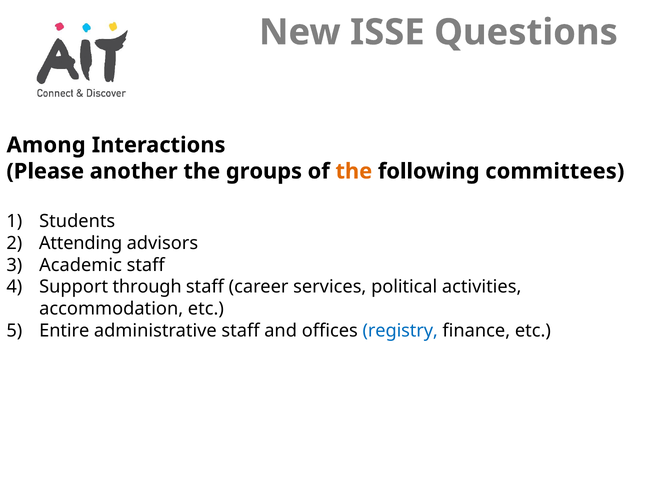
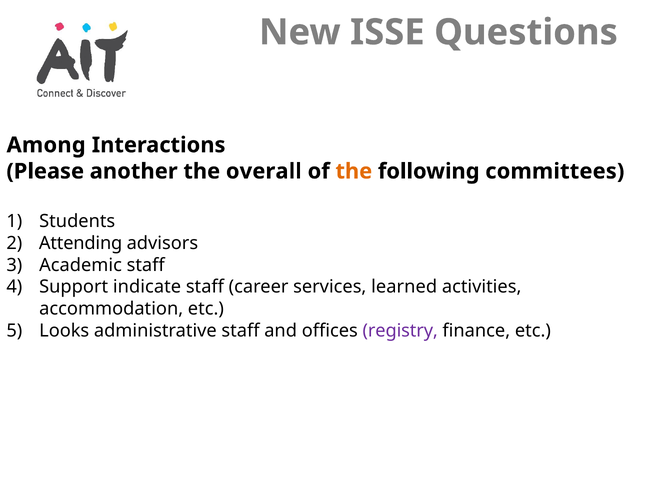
groups: groups -> overall
through: through -> indicate
political: political -> learned
Entire: Entire -> Looks
registry colour: blue -> purple
